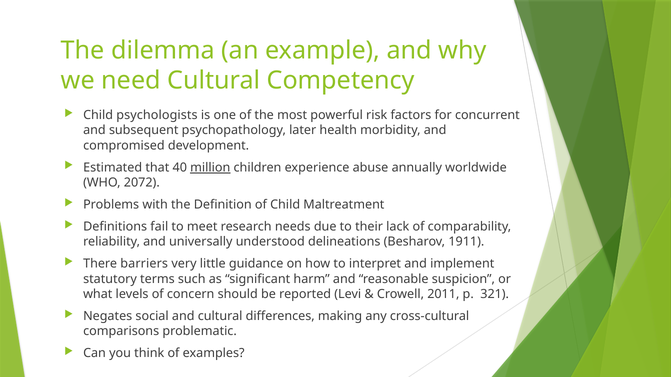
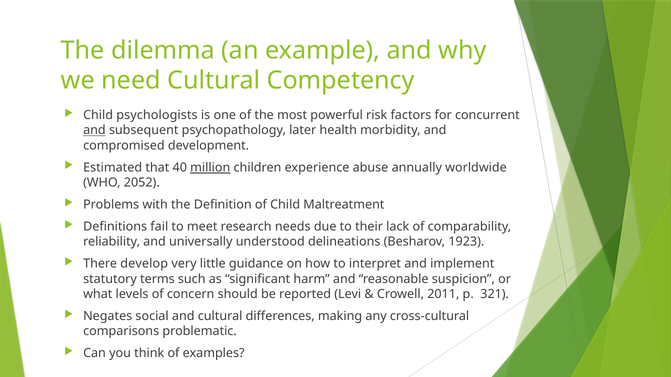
and at (94, 130) underline: none -> present
2072: 2072 -> 2052
1911: 1911 -> 1923
barriers: barriers -> develop
